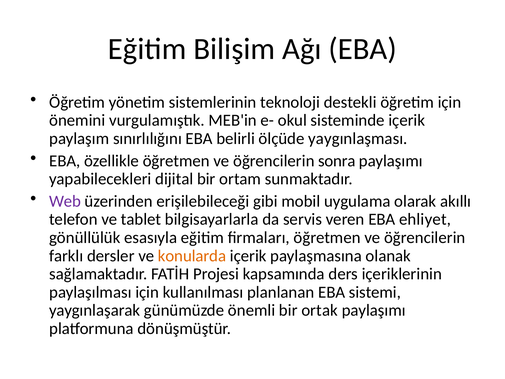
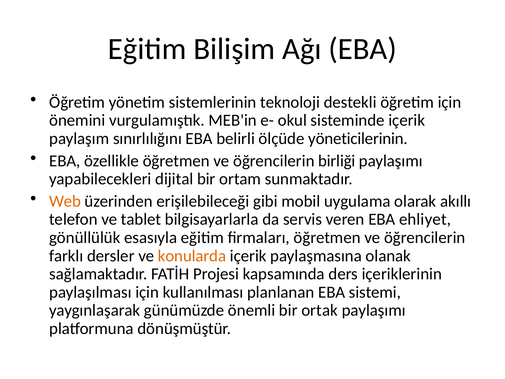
yaygınlaşması: yaygınlaşması -> yöneticilerinin
sonra: sonra -> birliği
Web colour: purple -> orange
